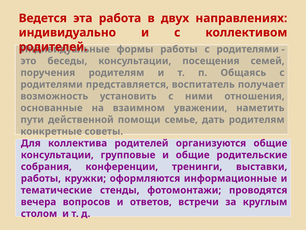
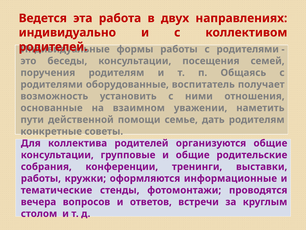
представляется: представляется -> оборудованные
